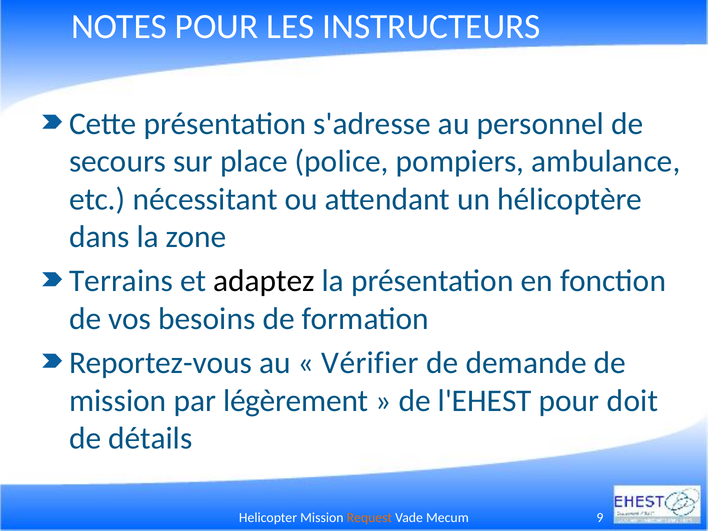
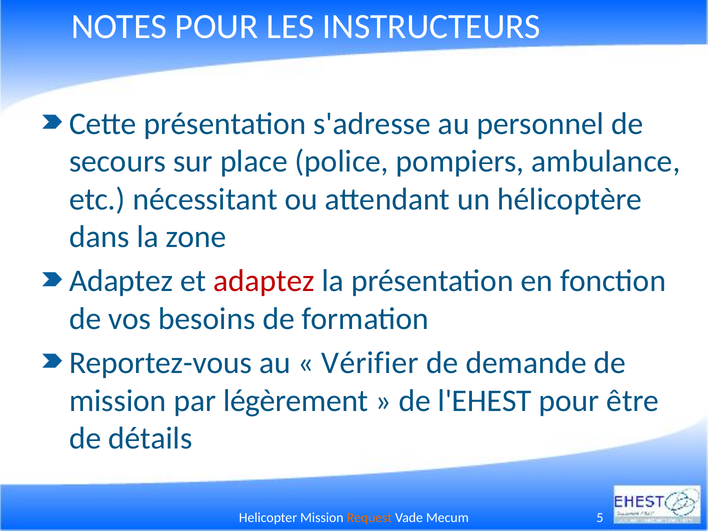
Terrains at (121, 281): Terrains -> Adaptez
adaptez at (264, 281) colour: black -> red
doit: doit -> être
9: 9 -> 5
